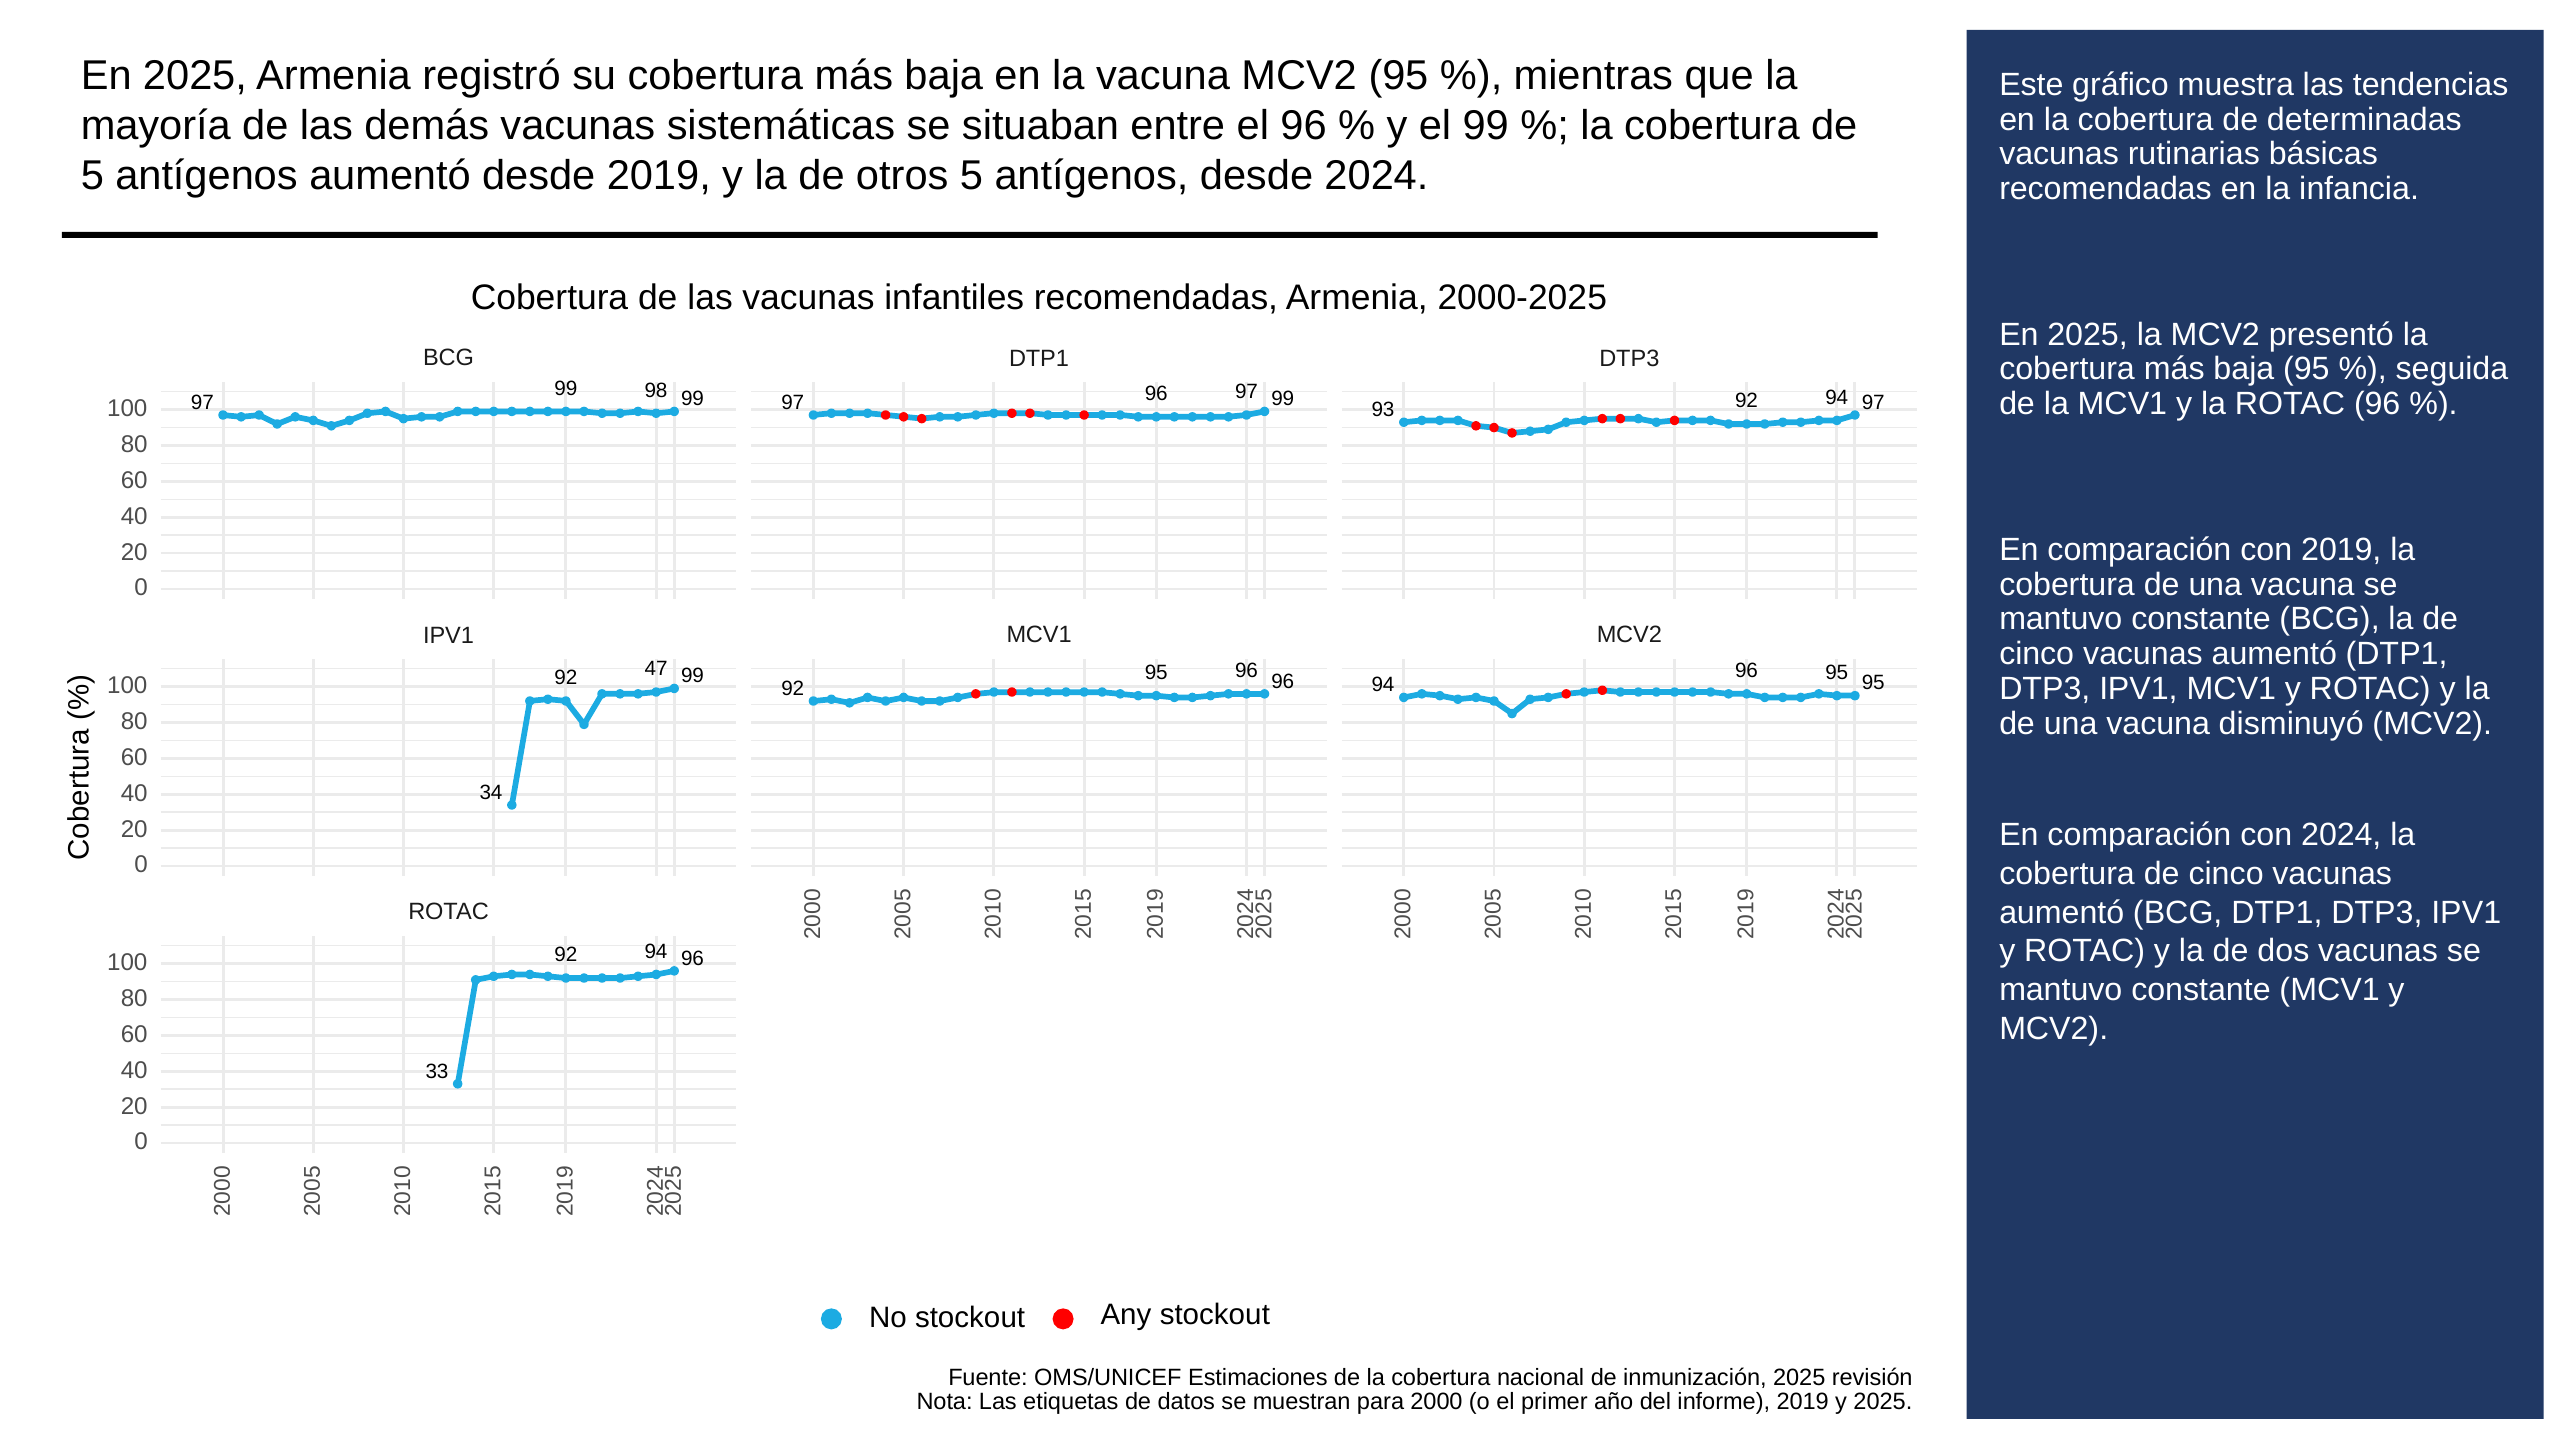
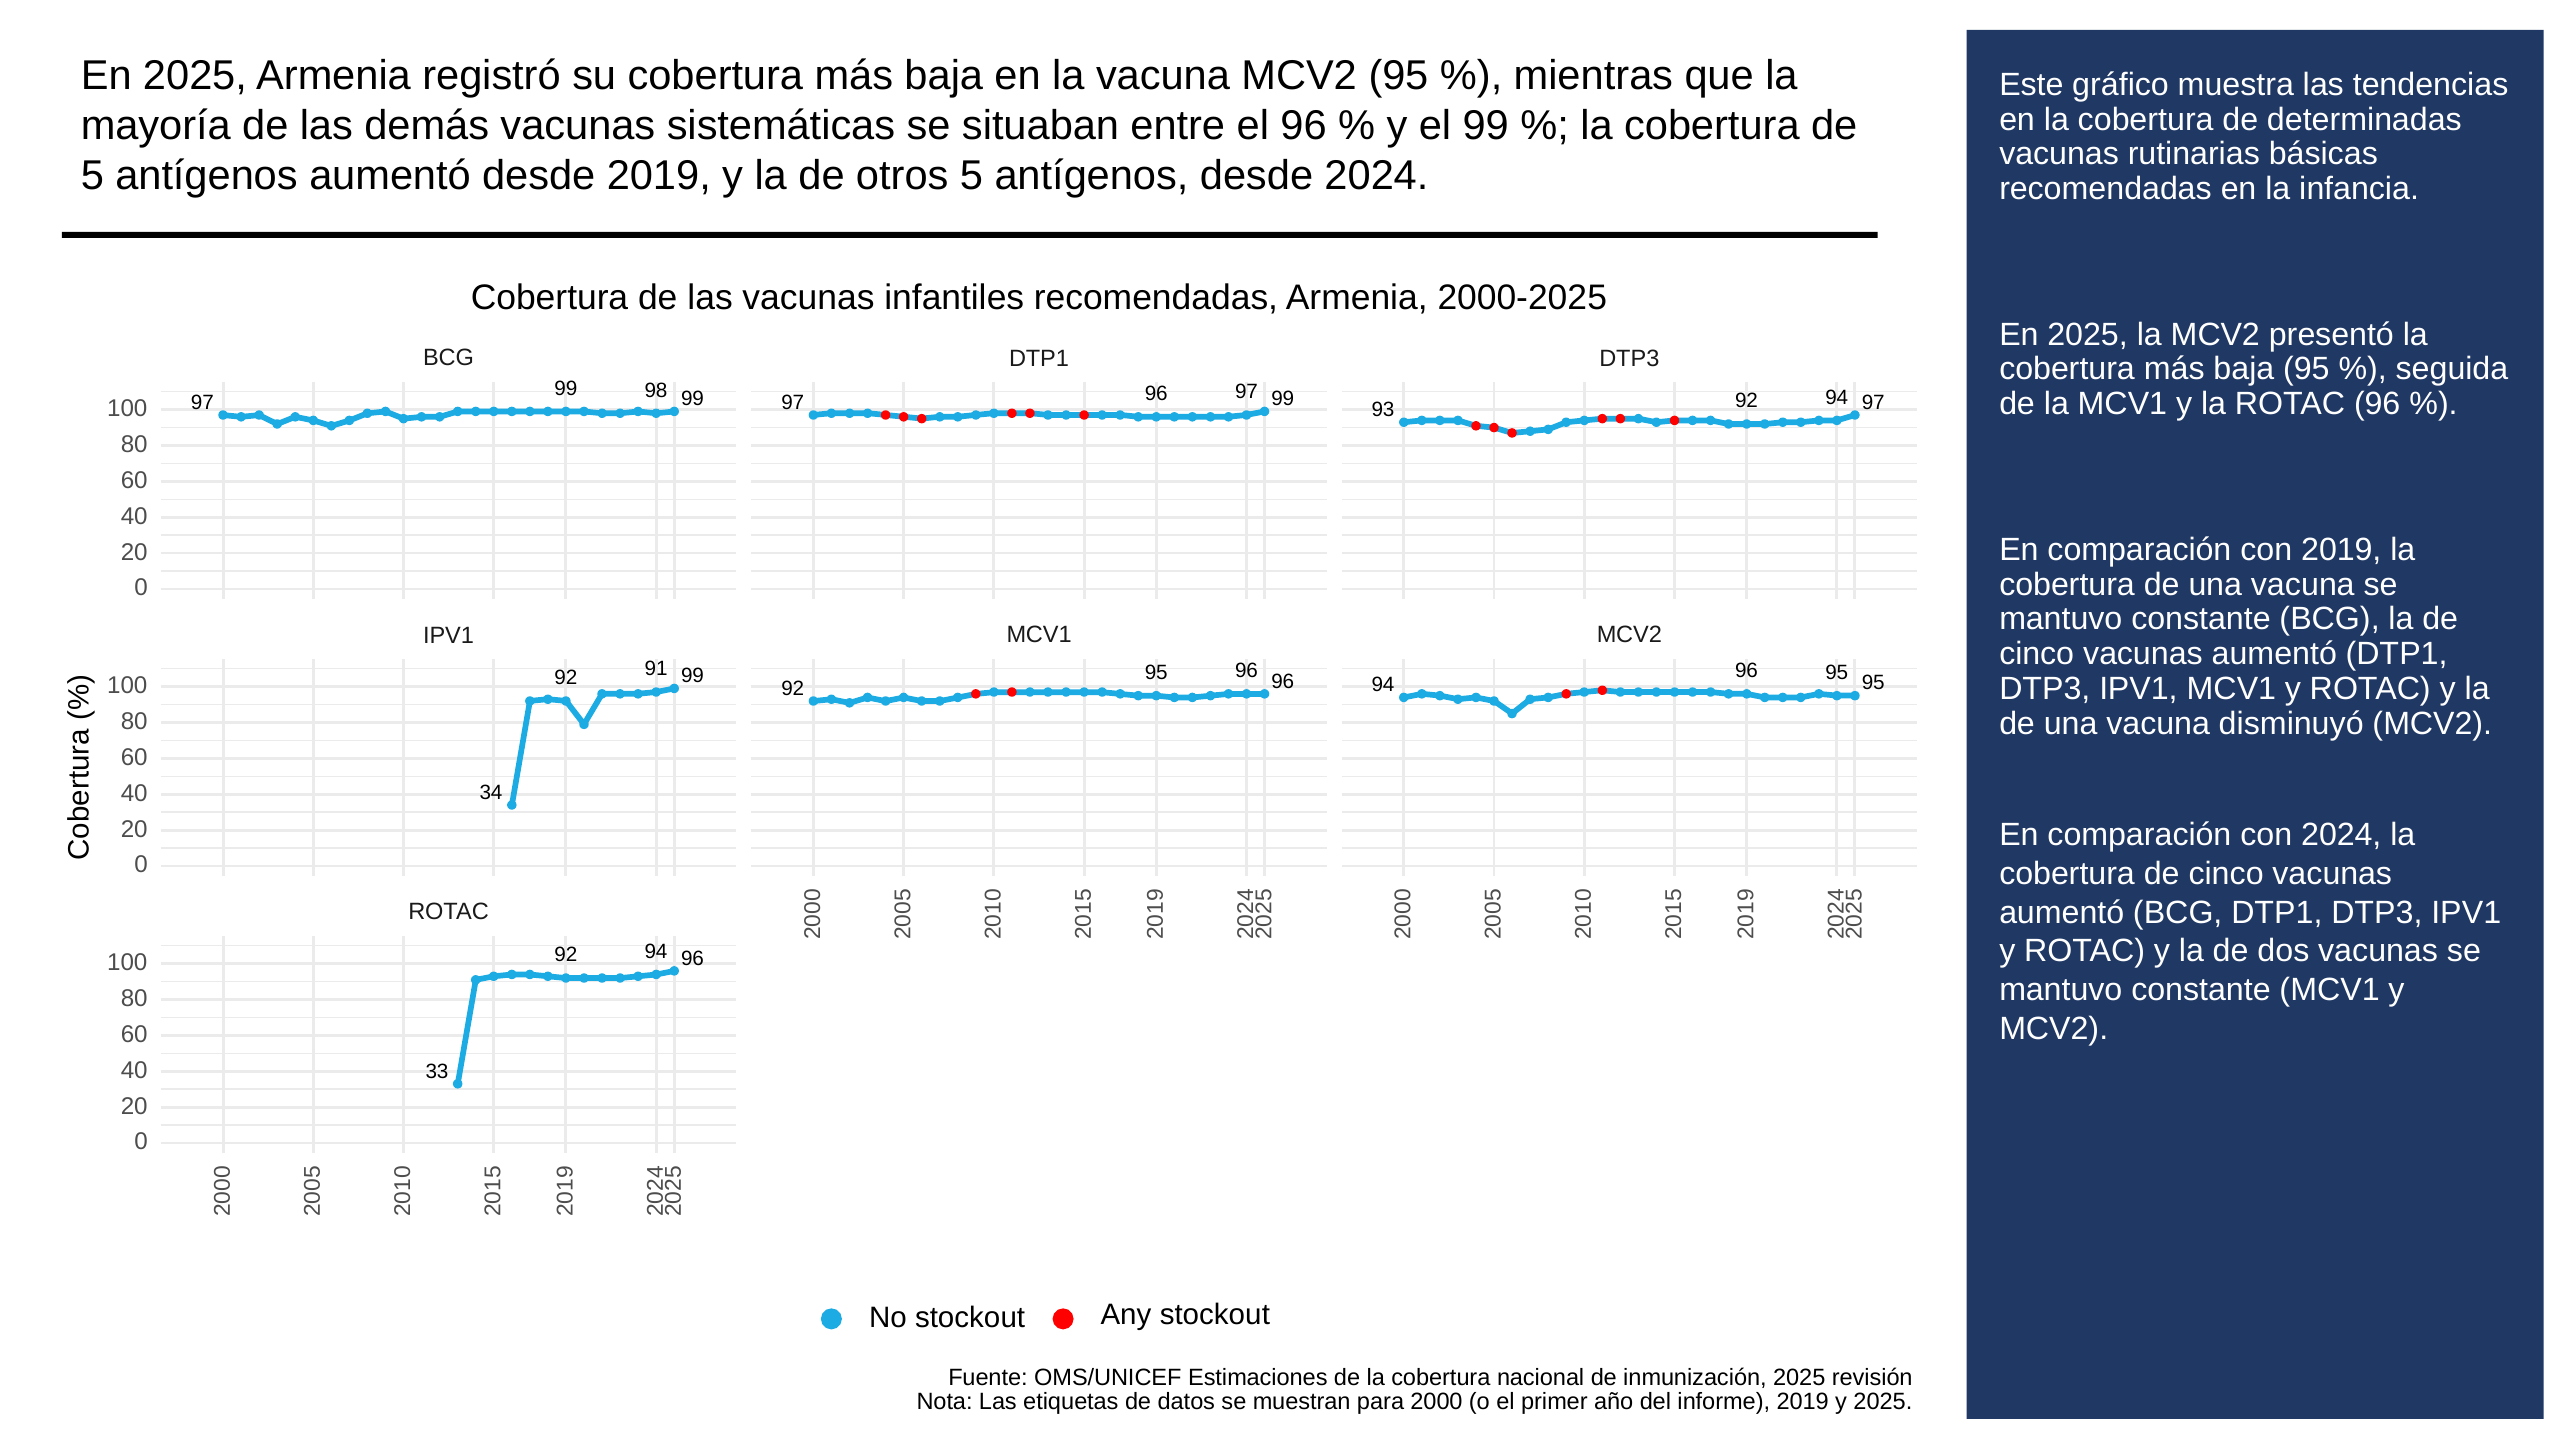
47: 47 -> 91
